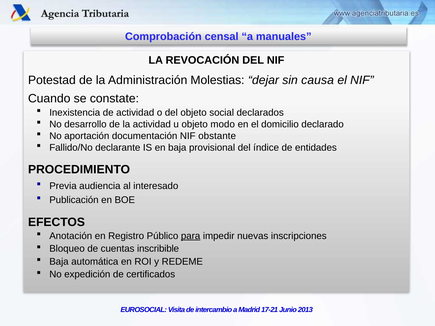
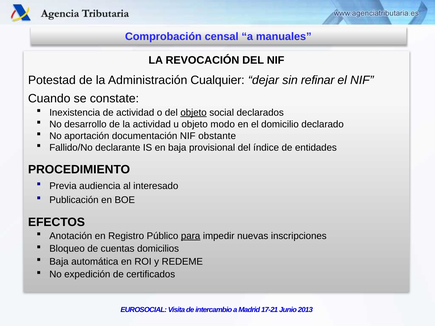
Molestias: Molestias -> Cualquier
causa: causa -> refinar
objeto at (194, 113) underline: none -> present
inscribible: inscribible -> domicilios
